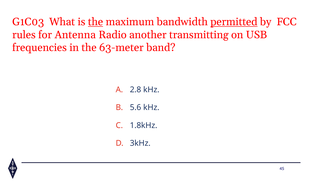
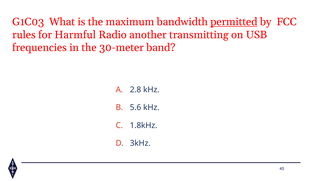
the at (96, 22) underline: present -> none
Antenna: Antenna -> Harmful
63-meter: 63-meter -> 30-meter
